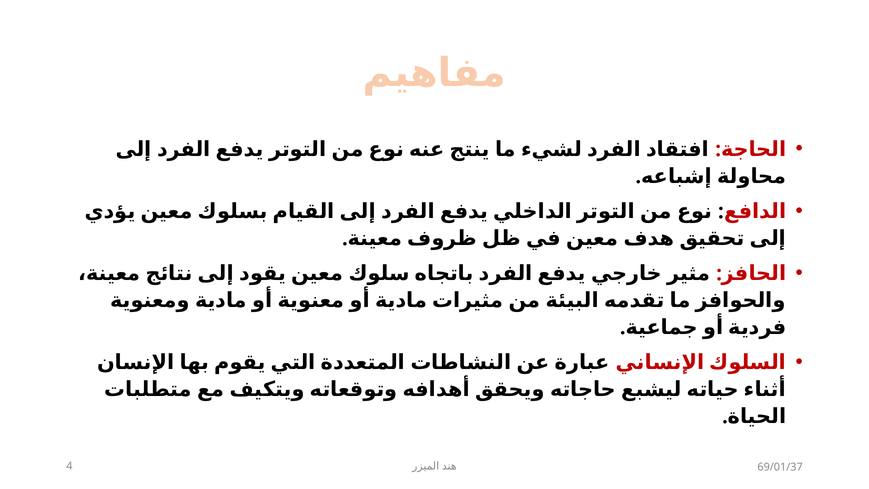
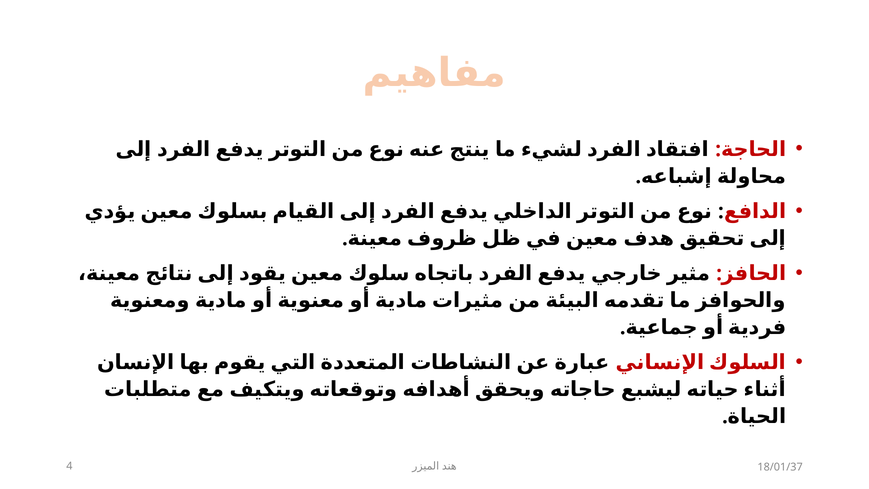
69/01/37: 69/01/37 -> 18/01/37
